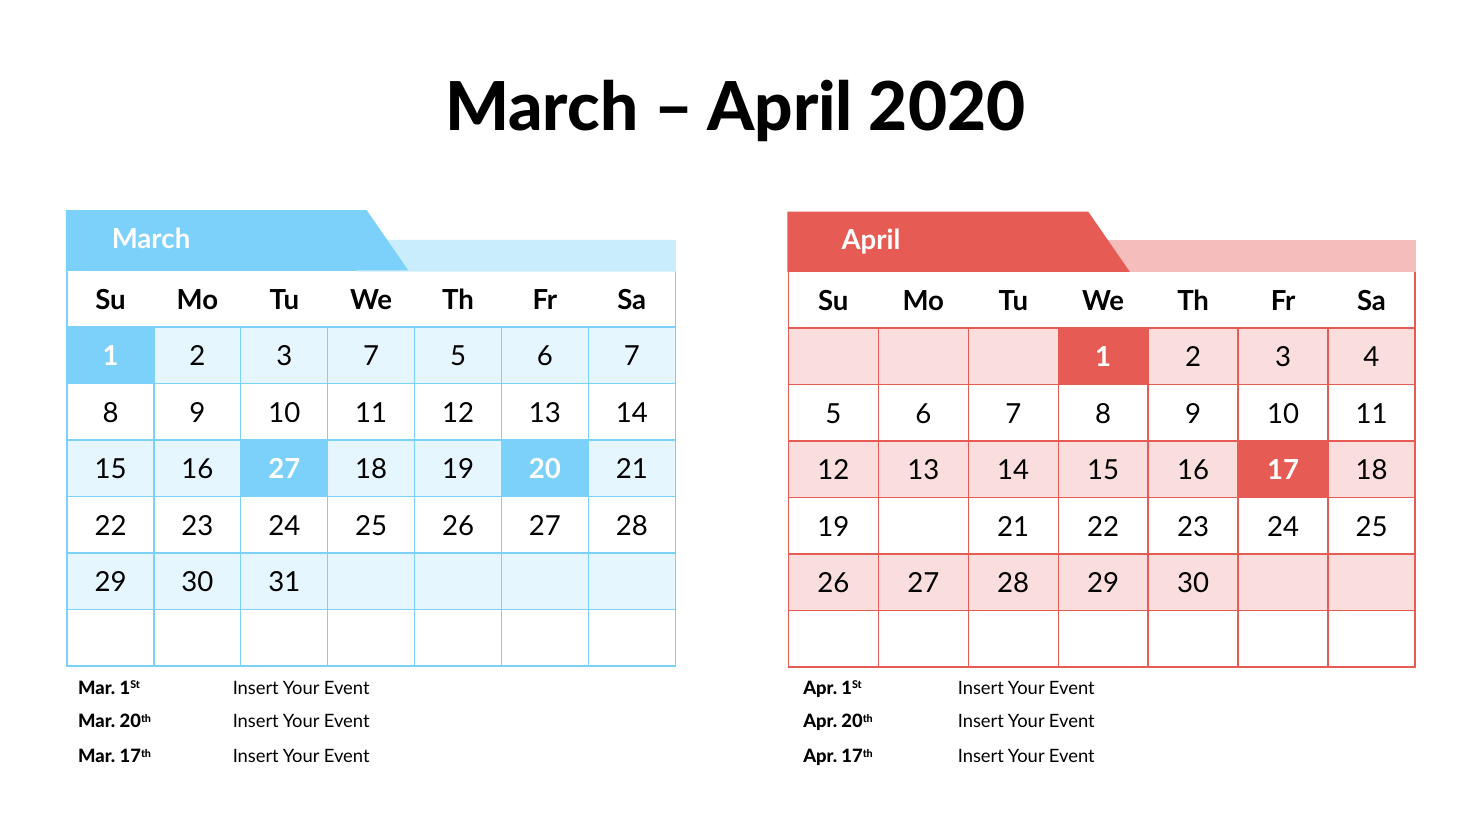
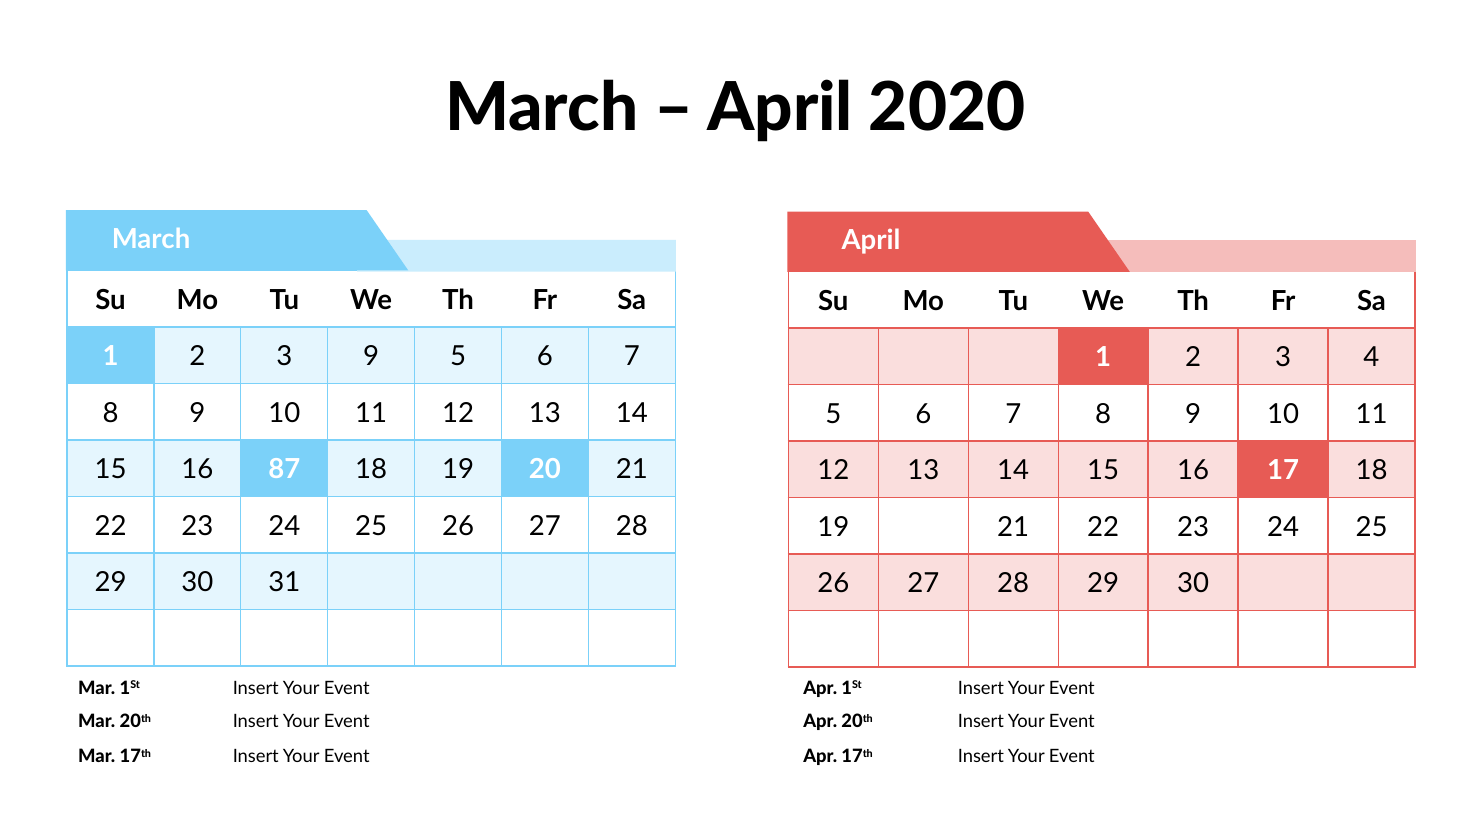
3 7: 7 -> 9
16 27: 27 -> 87
